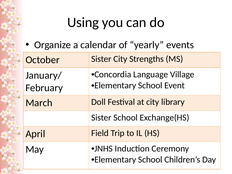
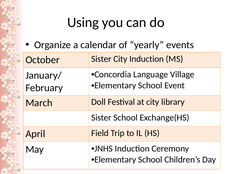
City Strengths: Strengths -> Induction
